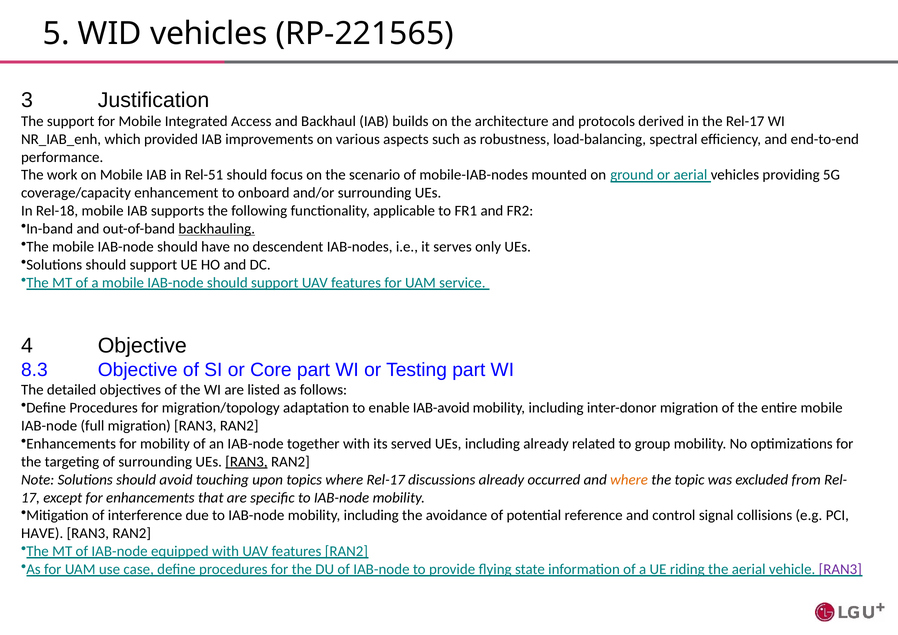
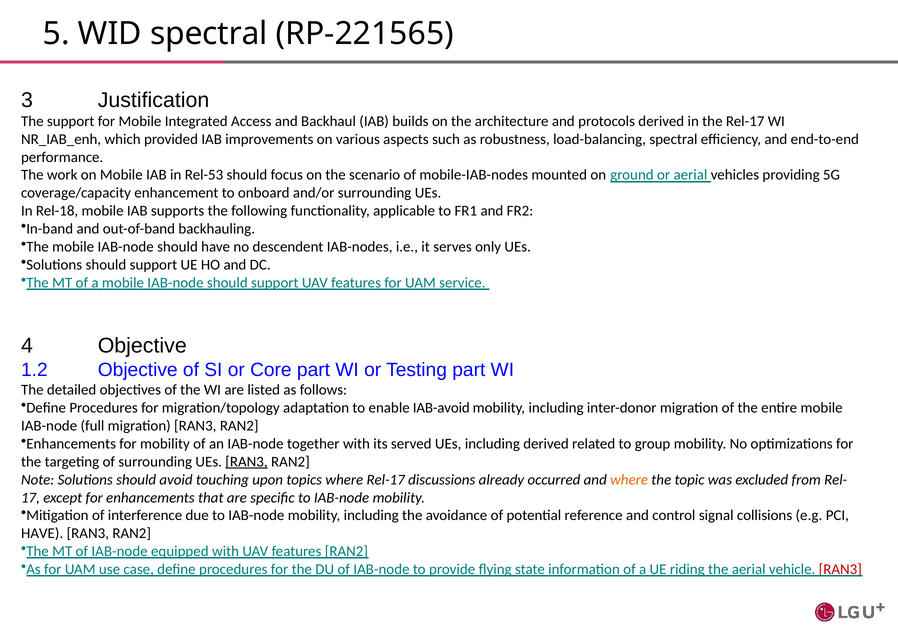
WID vehicles: vehicles -> spectral
Rel-51: Rel-51 -> Rel-53
backhauling underline: present -> none
8.3: 8.3 -> 1.2
including already: already -> derived
RAN3 at (840, 569) colour: purple -> red
